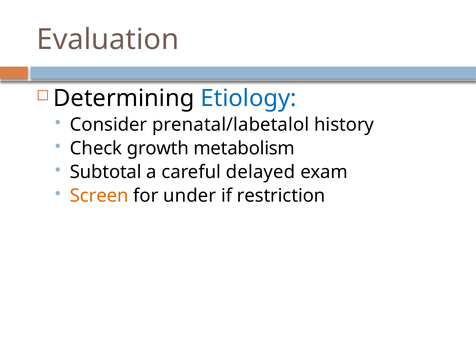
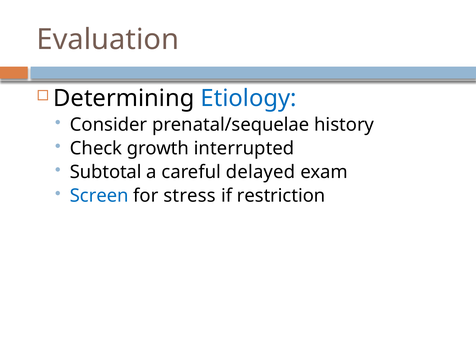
prenatal/labetalol: prenatal/labetalol -> prenatal/sequelae
metabolism: metabolism -> interrupted
Screen colour: orange -> blue
under: under -> stress
